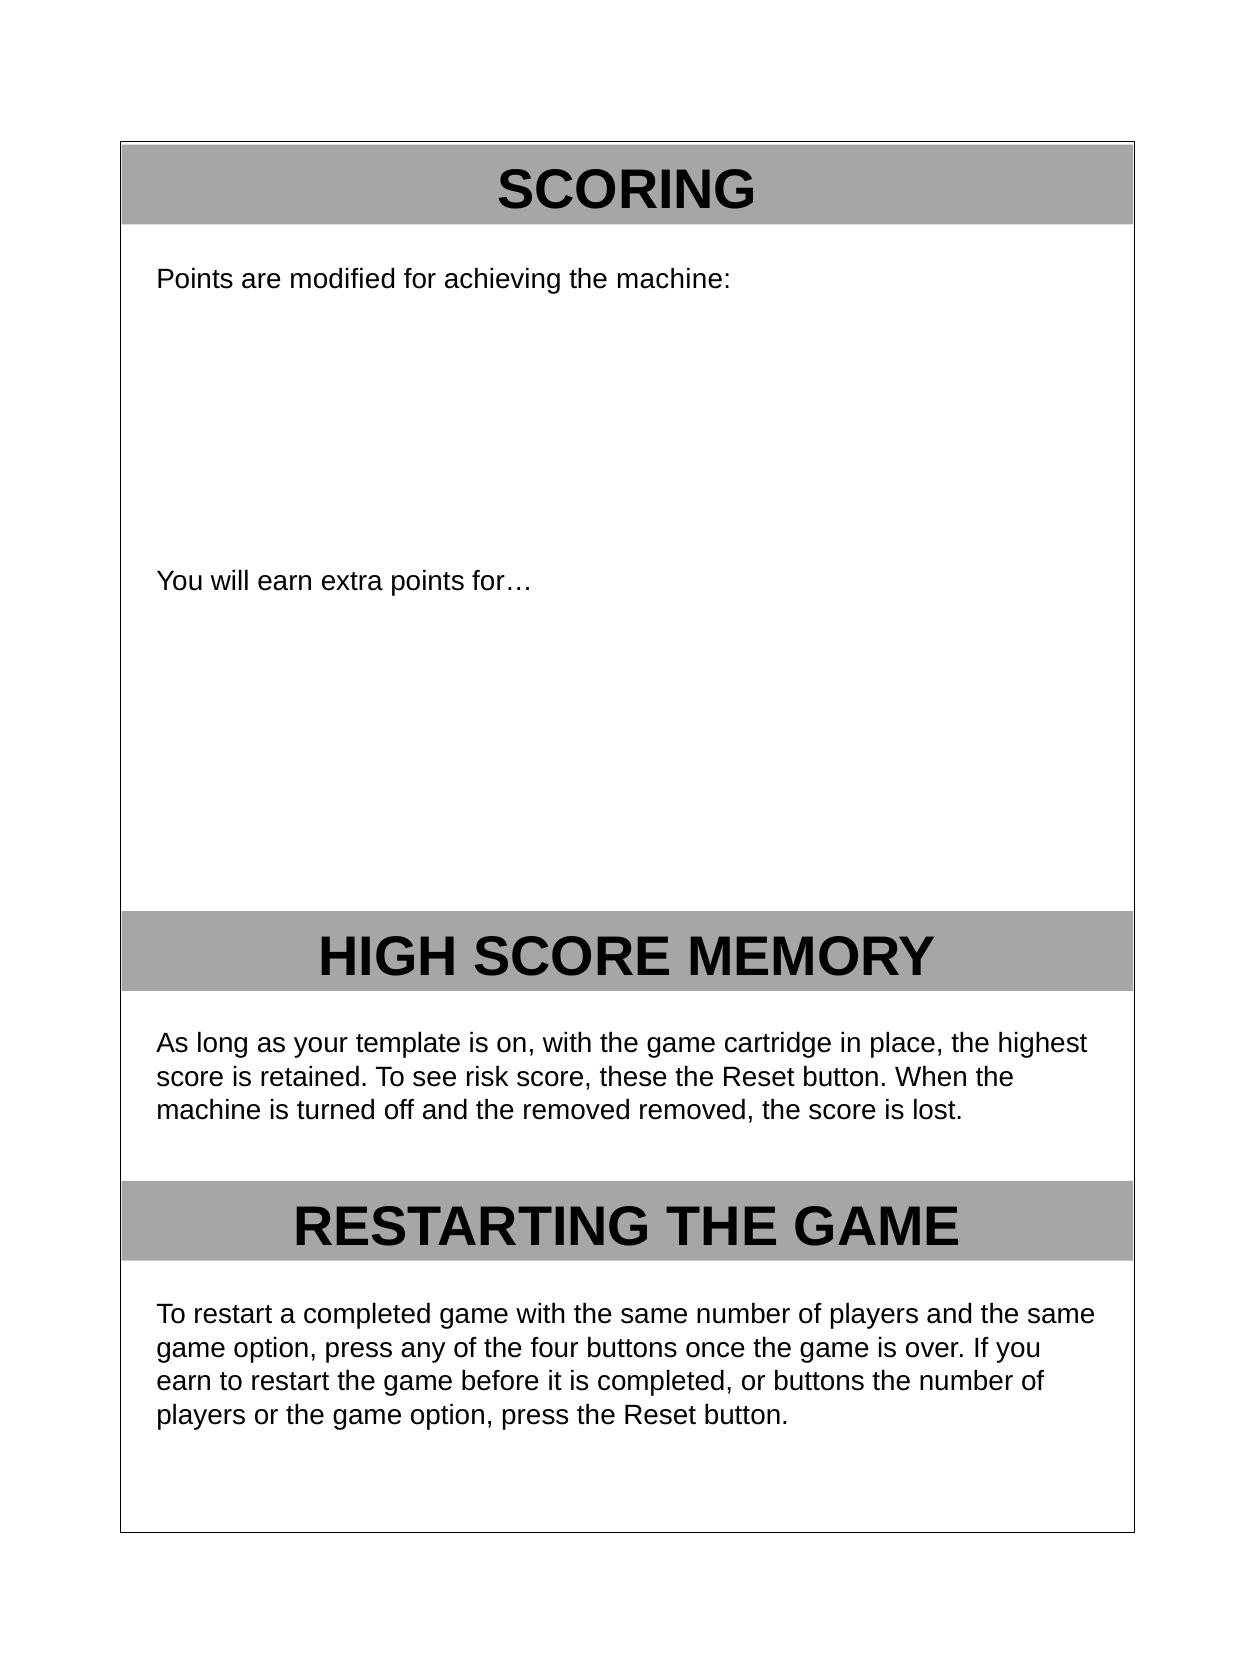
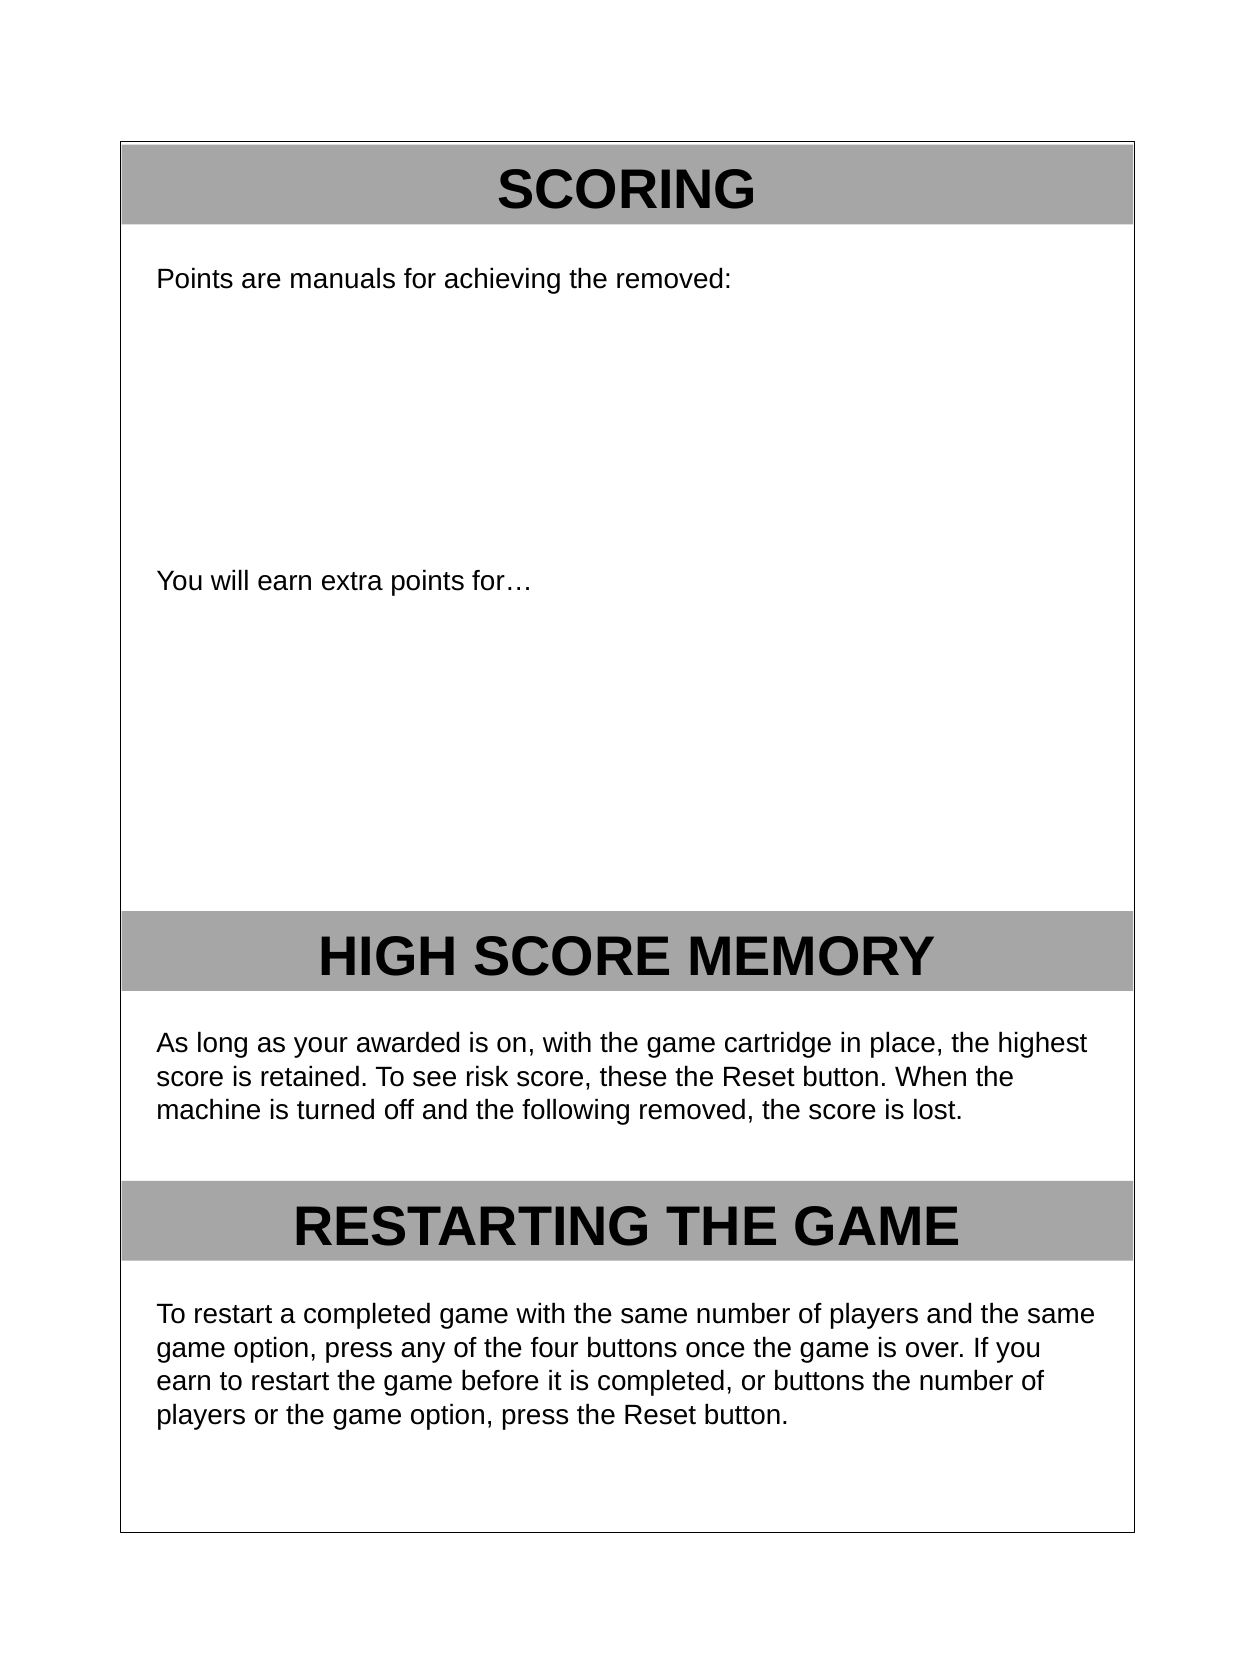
modified: modified -> manuals
achieving the machine: machine -> removed
template: template -> awarded
the removed: removed -> following
